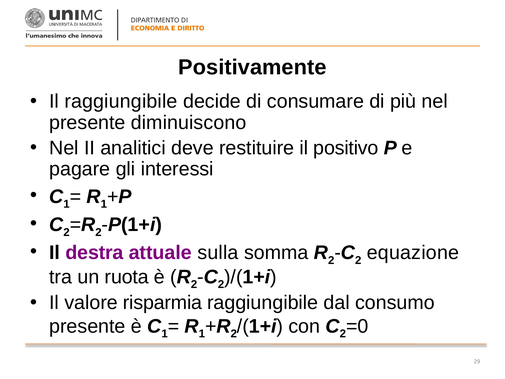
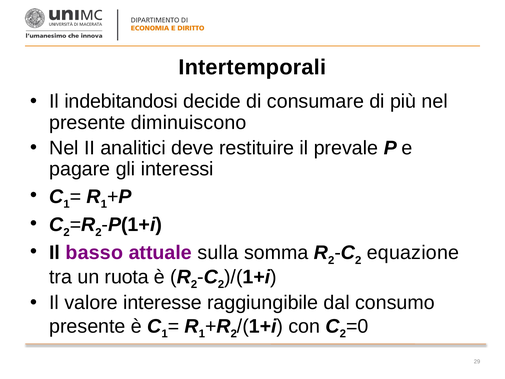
Positivamente: Positivamente -> Intertemporali
Il raggiungibile: raggiungibile -> indebitandosi
positivo: positivo -> prevale
destra: destra -> basso
risparmia: risparmia -> interesse
